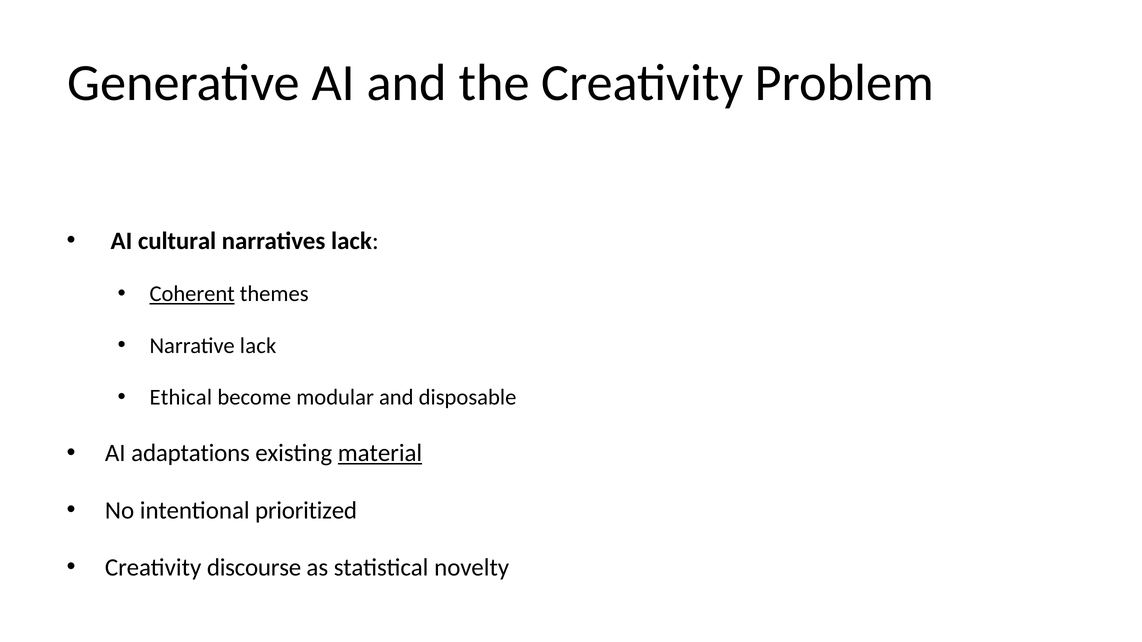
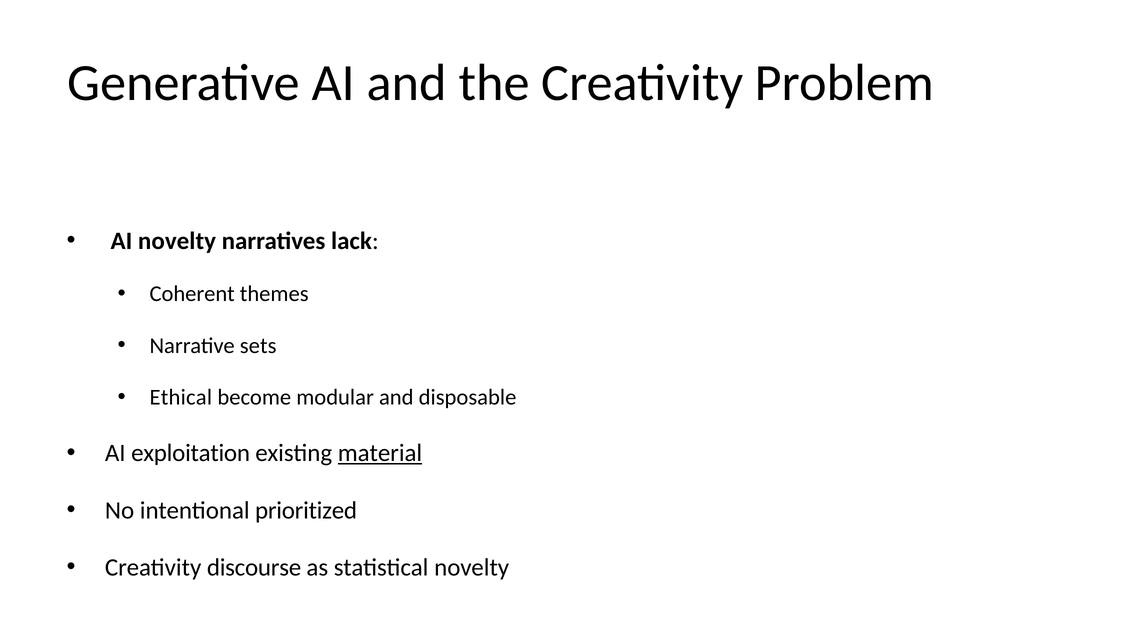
AI cultural: cultural -> novelty
Coherent underline: present -> none
Narrative lack: lack -> sets
adaptations: adaptations -> exploitation
